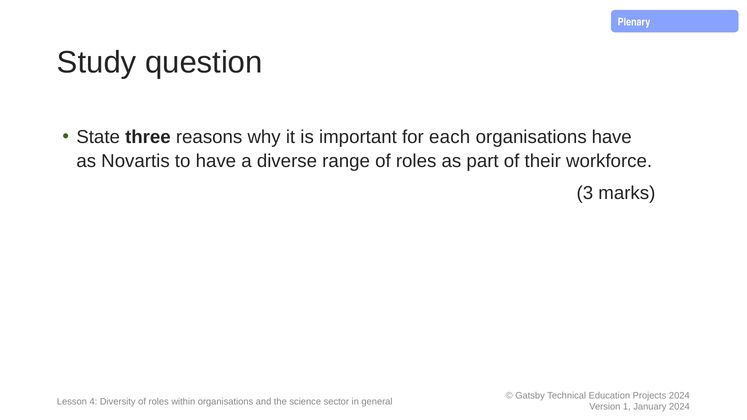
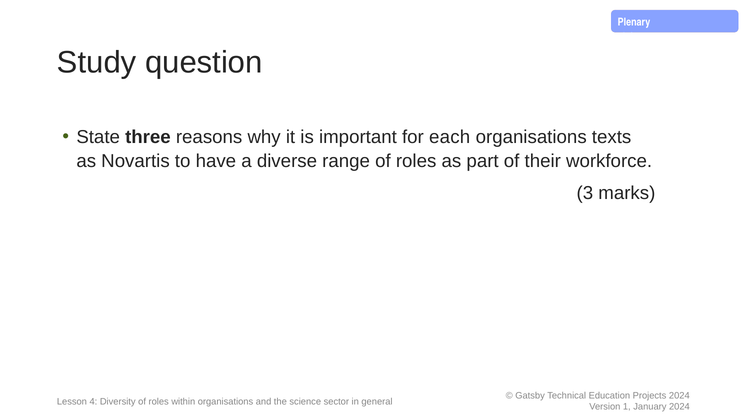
organisations have: have -> texts
